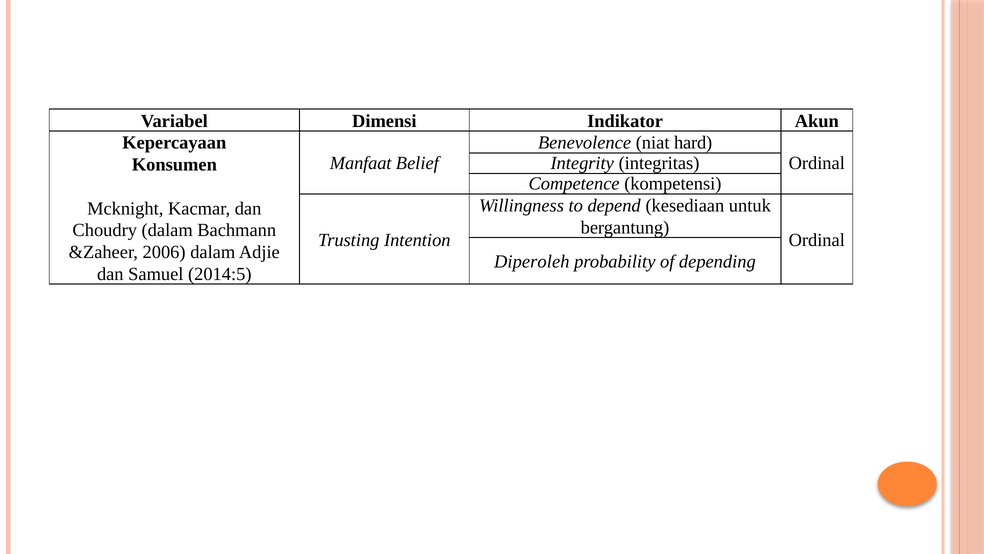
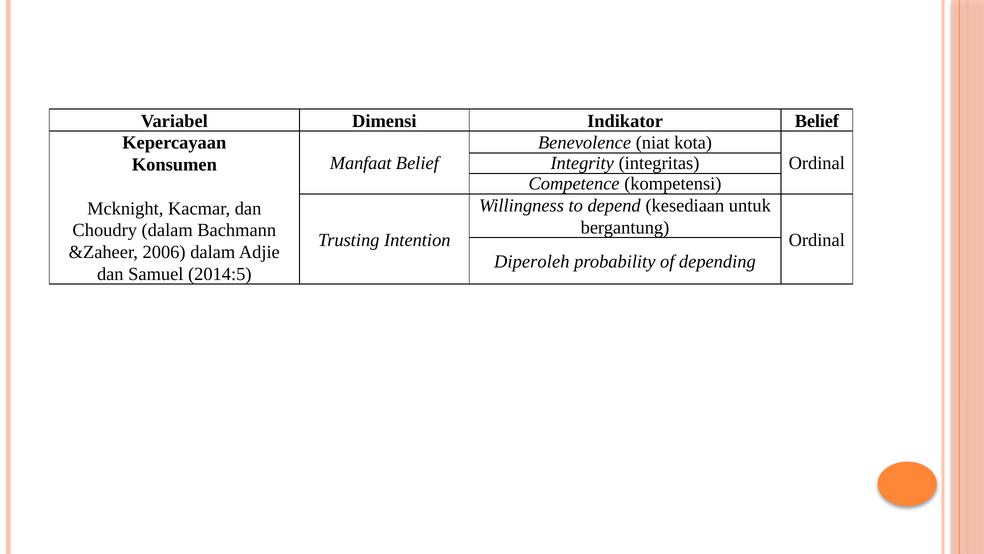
Indikator Akun: Akun -> Belief
hard: hard -> kota
